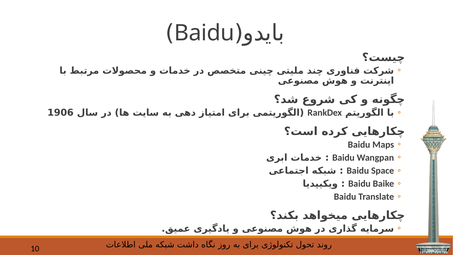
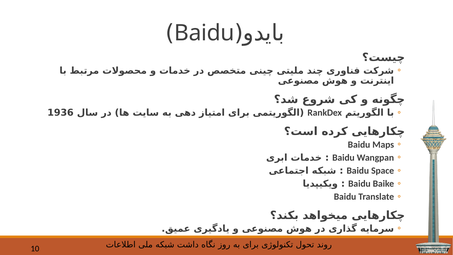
1906: 1906 -> 1936
